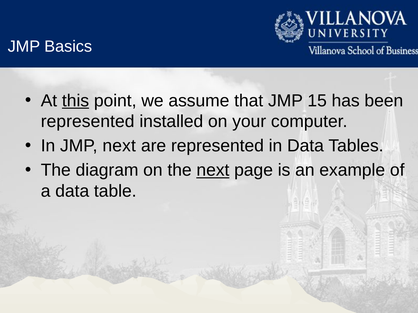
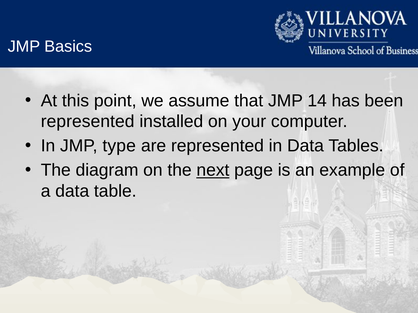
this underline: present -> none
15: 15 -> 14
JMP next: next -> type
